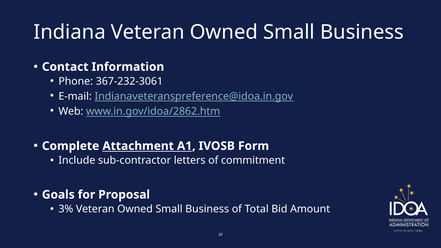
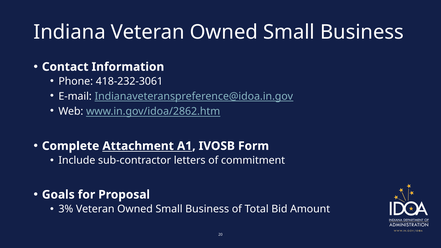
367-232-3061: 367-232-3061 -> 418-232-3061
